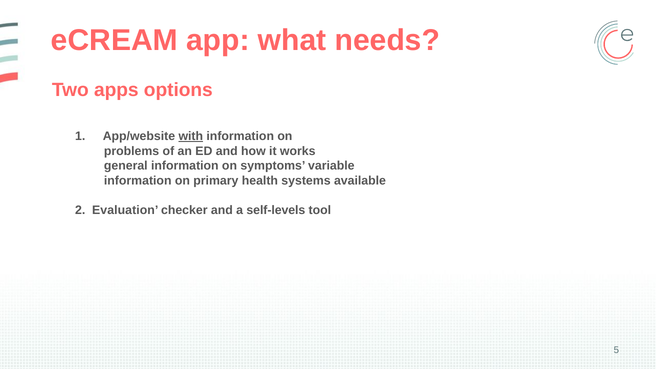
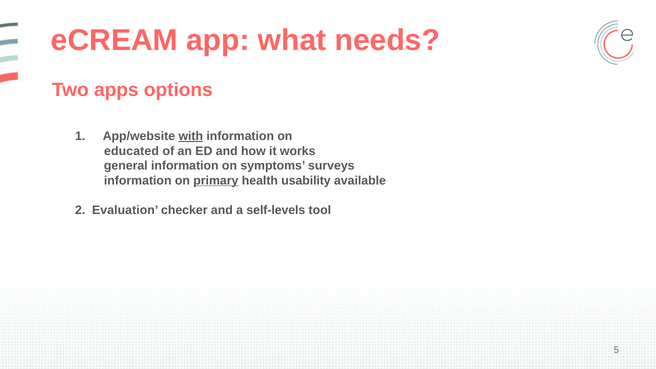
problems: problems -> educated
variable: variable -> surveys
primary underline: none -> present
systems: systems -> usability
